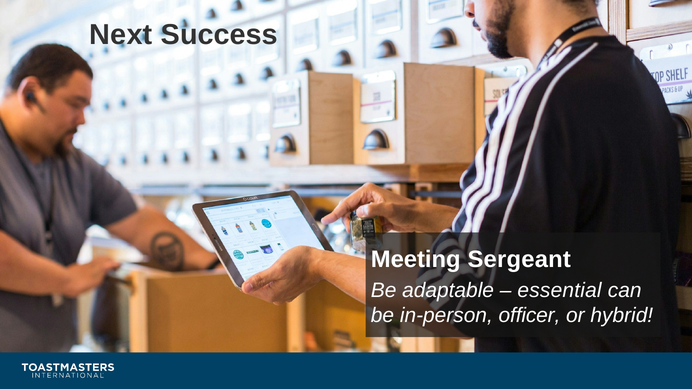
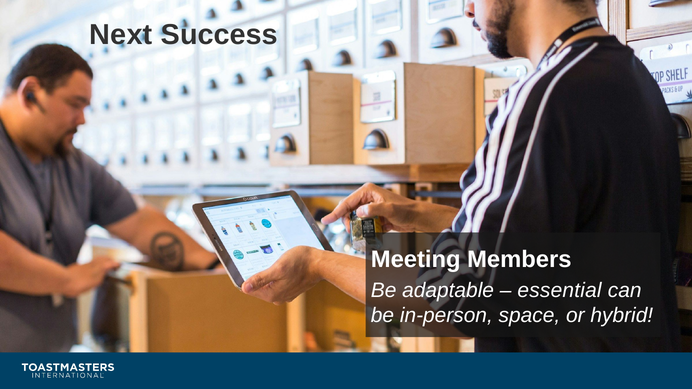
Sergeant: Sergeant -> Members
officer: officer -> space
